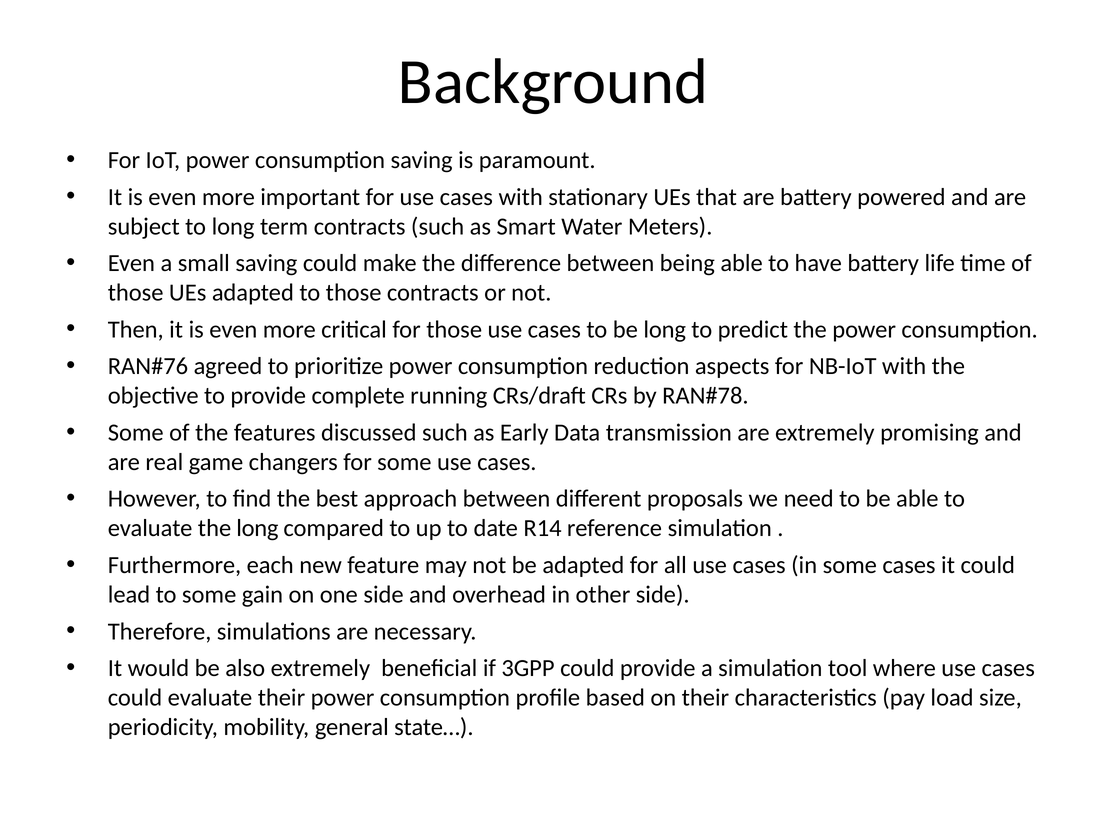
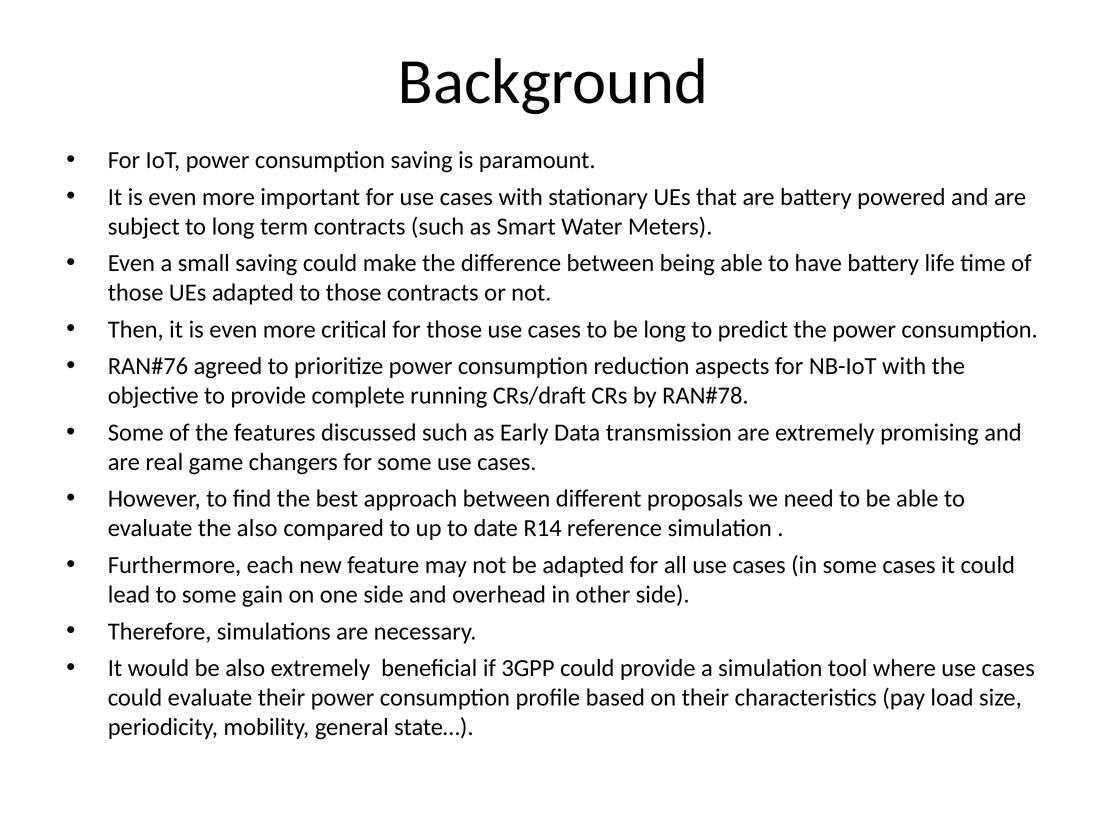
the long: long -> also
